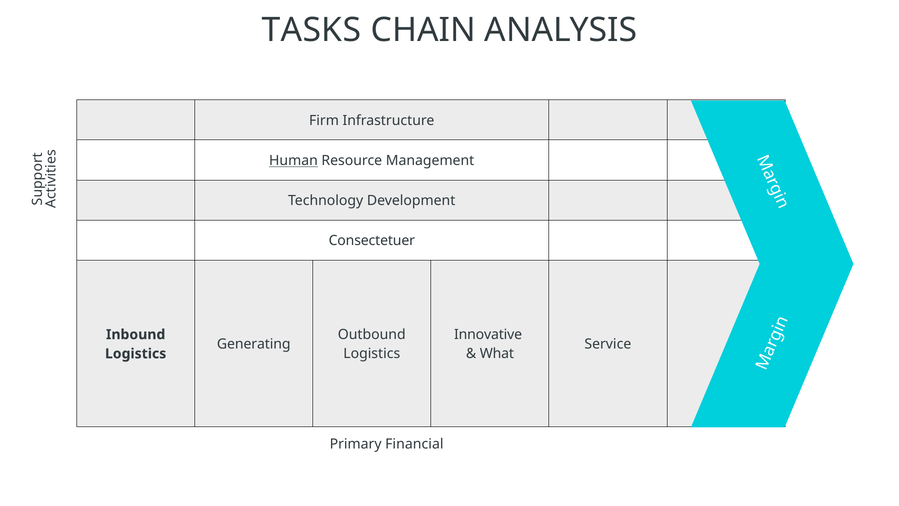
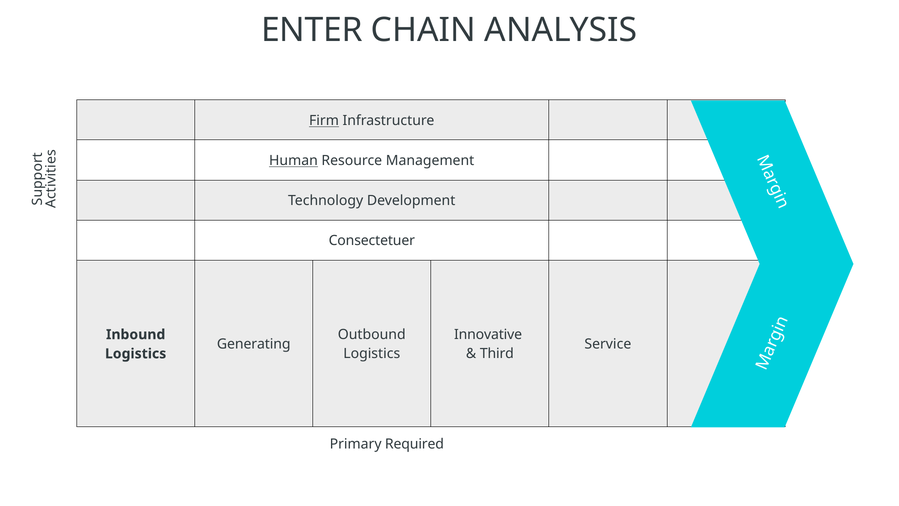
TASKS: TASKS -> ENTER
Firm underline: none -> present
What: What -> Third
Financial: Financial -> Required
